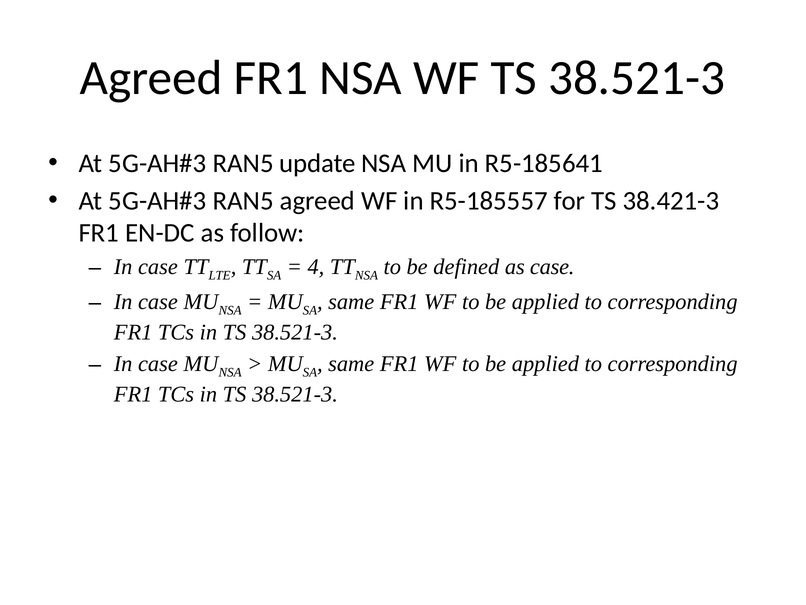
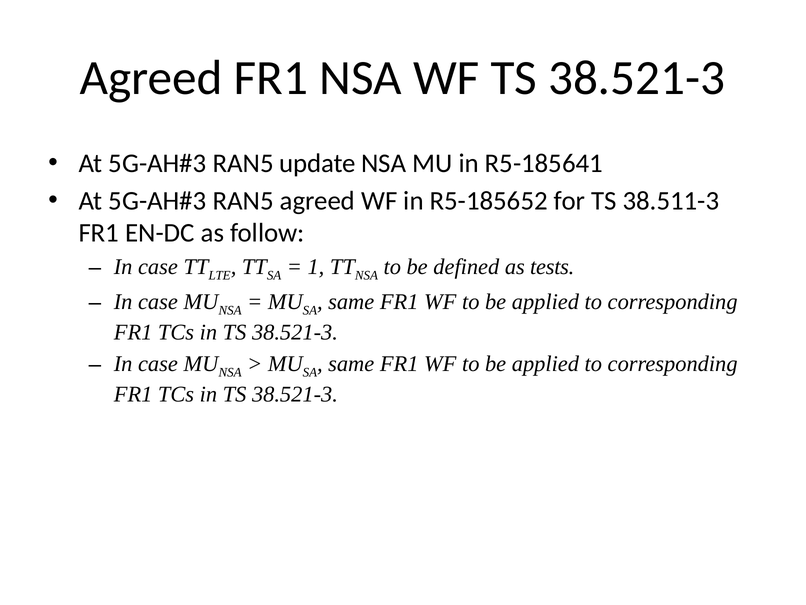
R5-185557: R5-185557 -> R5-185652
38.421-3: 38.421-3 -> 38.511-3
4: 4 -> 1
as case: case -> tests
